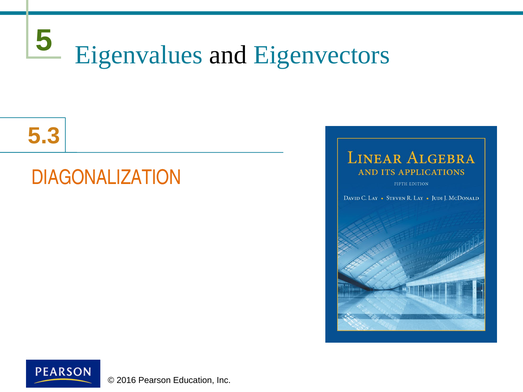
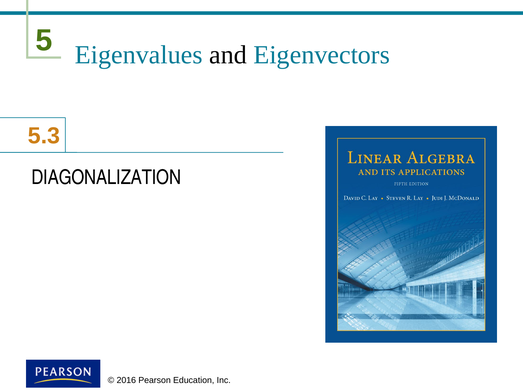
DIAGONALIZATION colour: orange -> black
